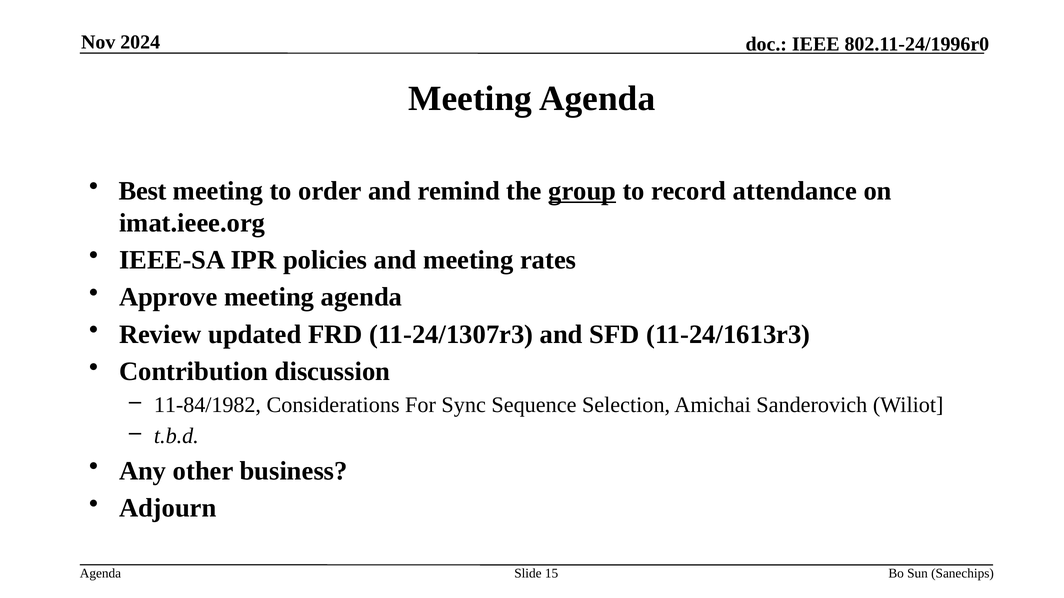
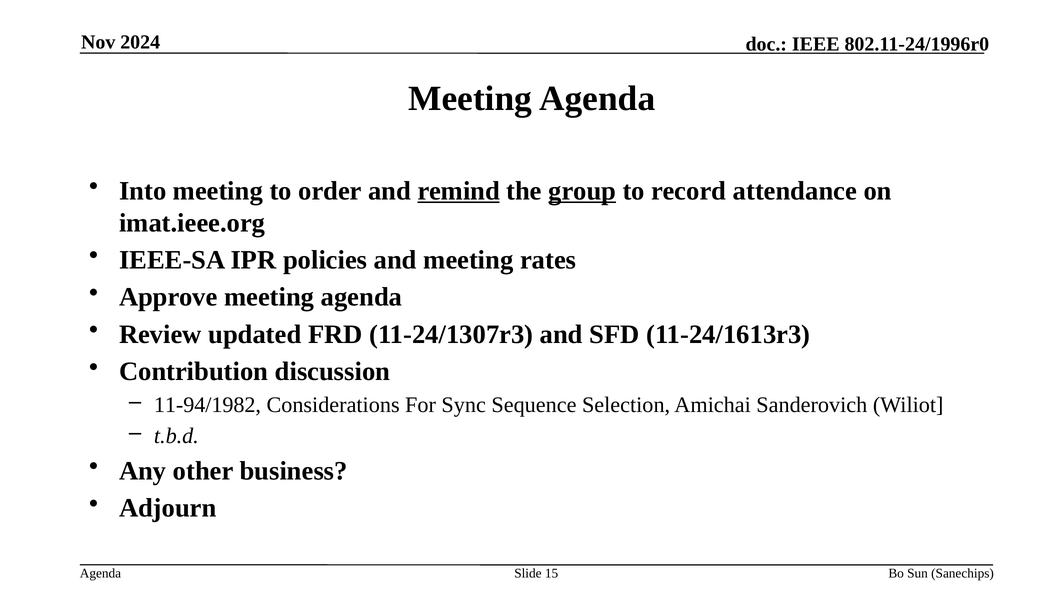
Best: Best -> Into
remind underline: none -> present
11-84/1982: 11-84/1982 -> 11-94/1982
